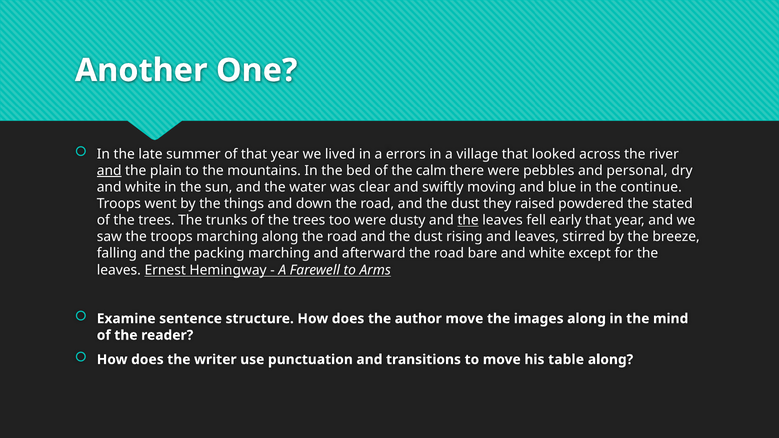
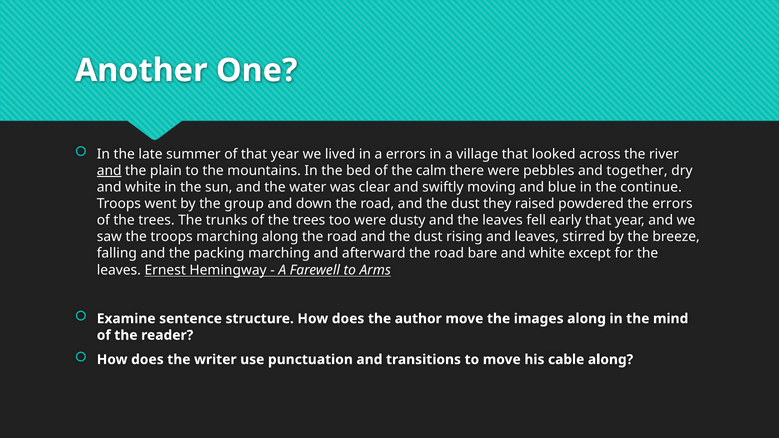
personal: personal -> together
things: things -> group
the stated: stated -> errors
the at (468, 220) underline: present -> none
table: table -> cable
